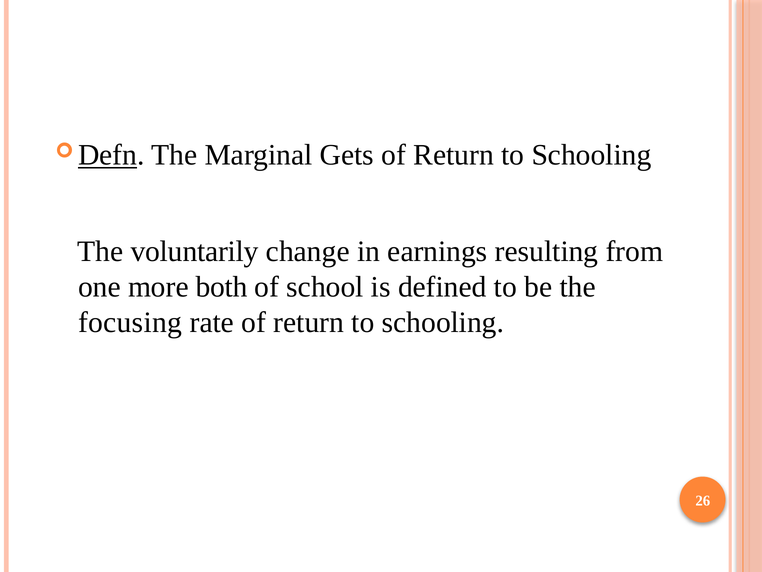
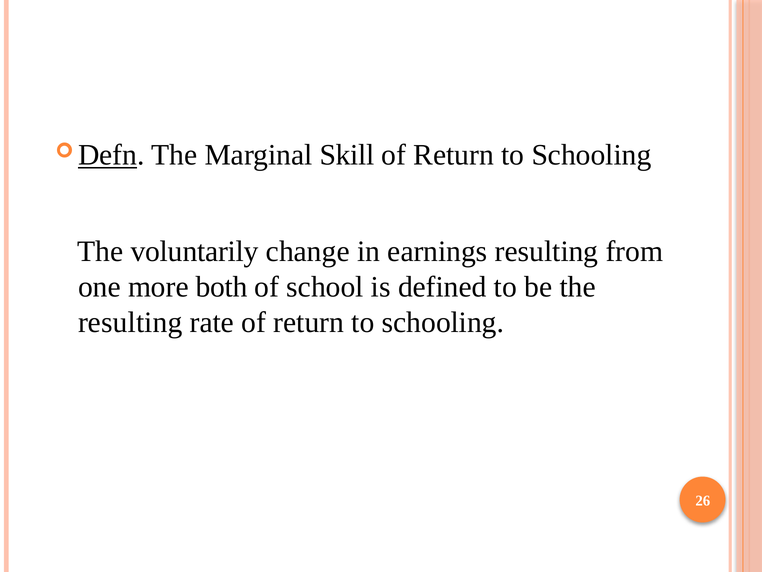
Gets: Gets -> Skill
focusing at (130, 322): focusing -> resulting
